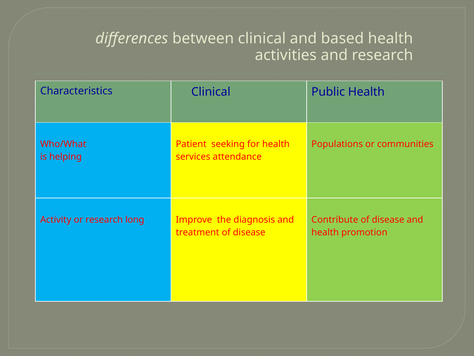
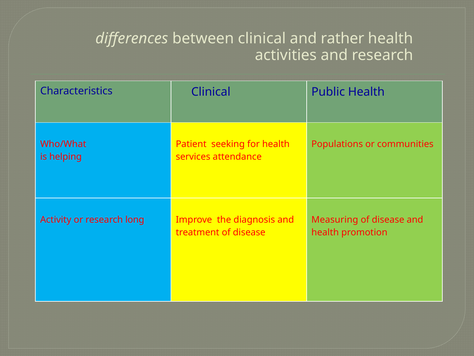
based: based -> rather
Contribute: Contribute -> Measuring
